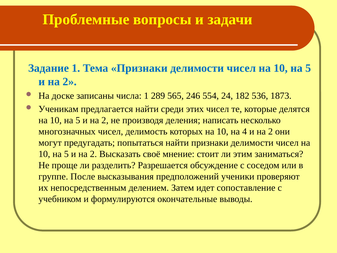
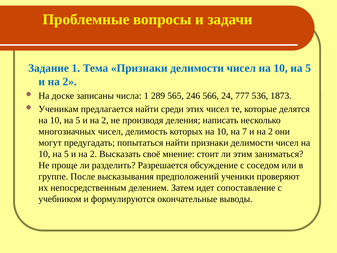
554: 554 -> 566
182: 182 -> 777
4: 4 -> 7
